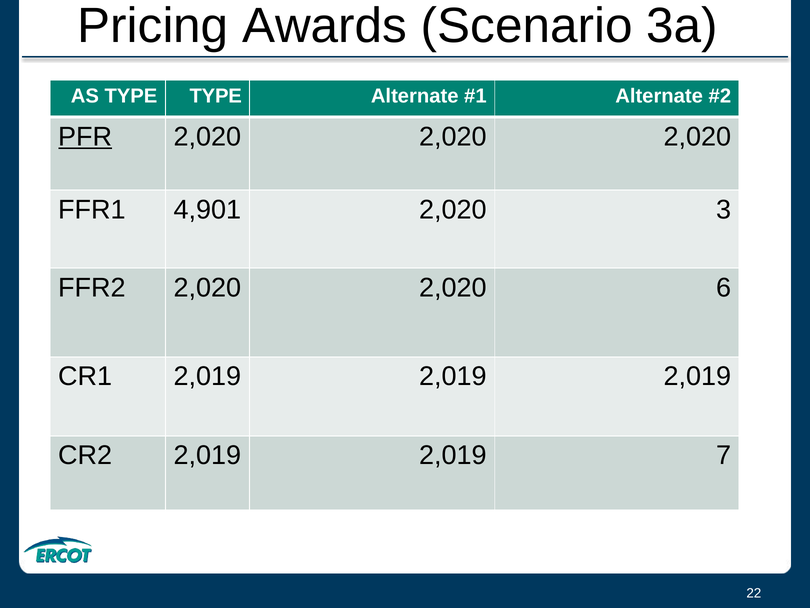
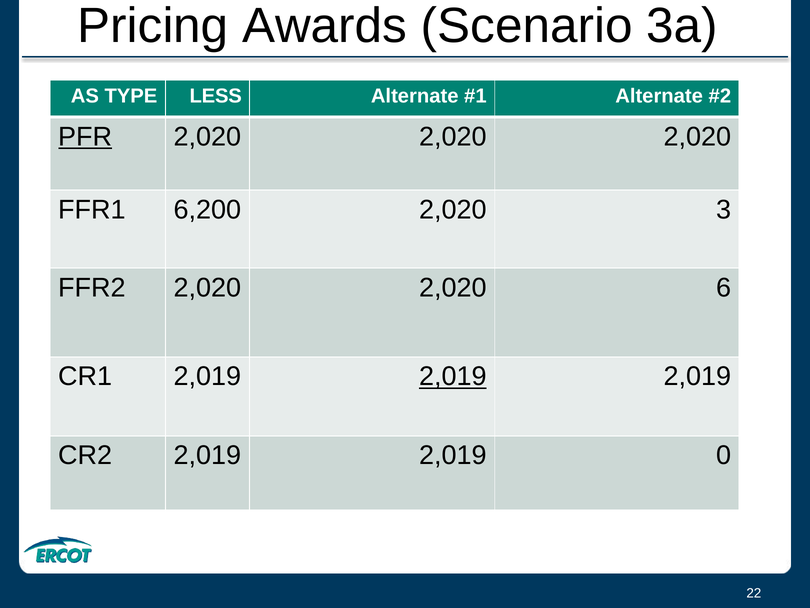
TYPE TYPE: TYPE -> LESS
4,901: 4,901 -> 6,200
2,019 at (453, 376) underline: none -> present
7: 7 -> 0
